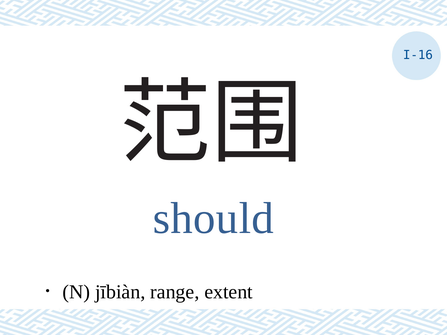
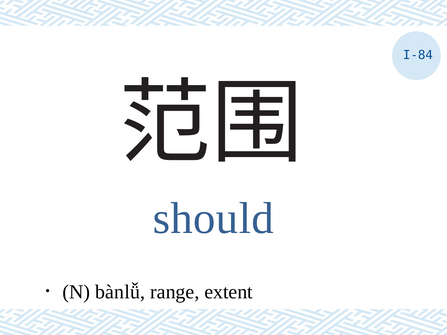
I-16: I-16 -> I-84
jībiàn: jībiàn -> bànlǚ
